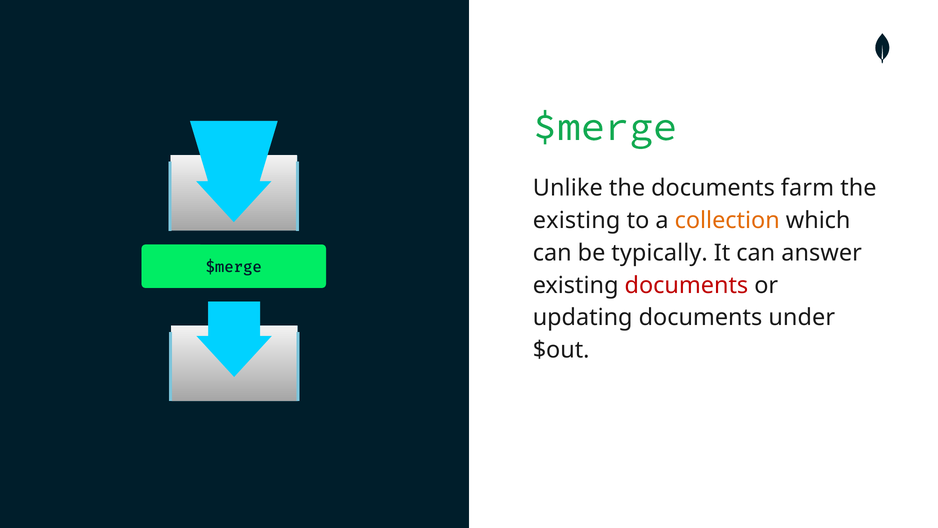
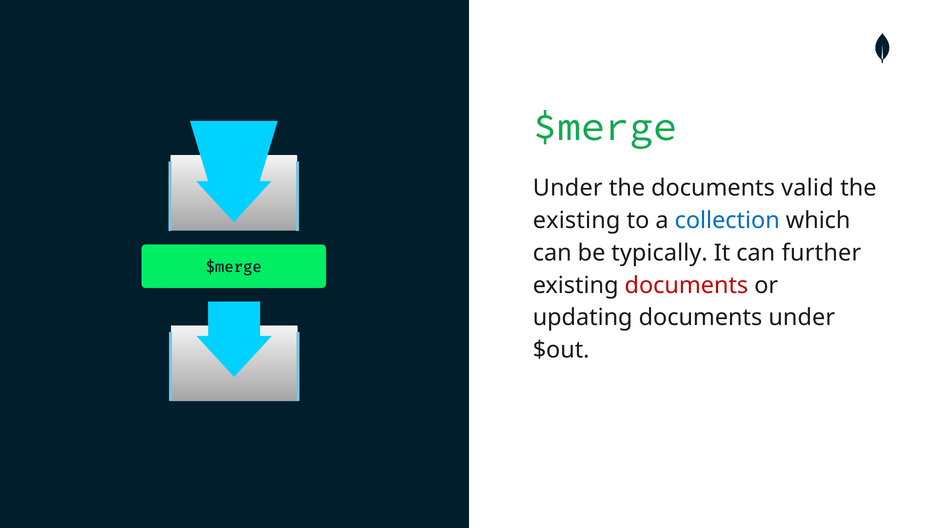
Unlike at (568, 188): Unlike -> Under
farm: farm -> valid
collection colour: orange -> blue
answer: answer -> further
